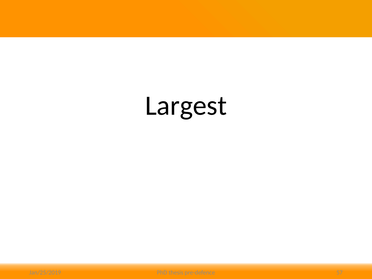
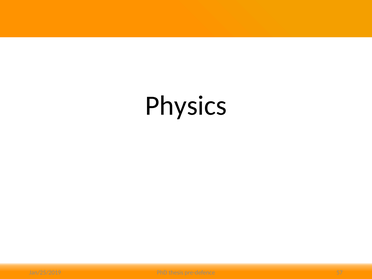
Largest: Largest -> Physics
